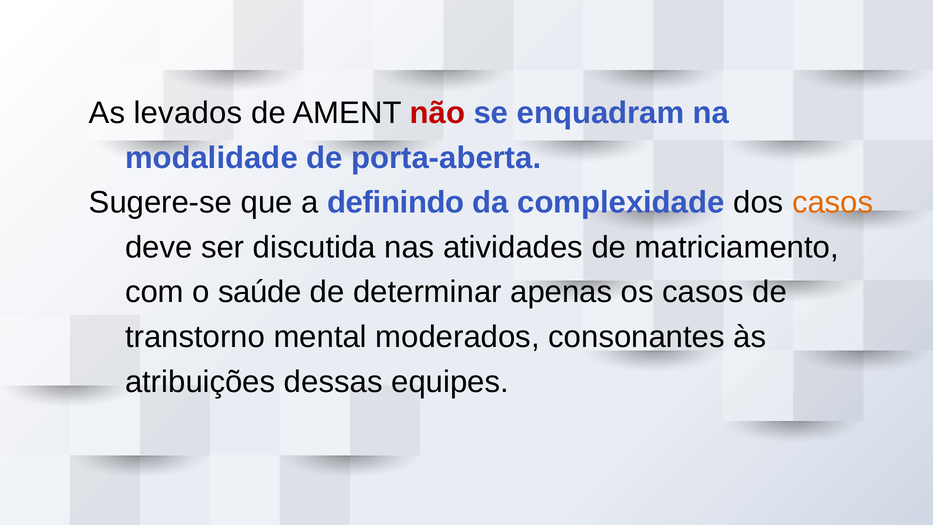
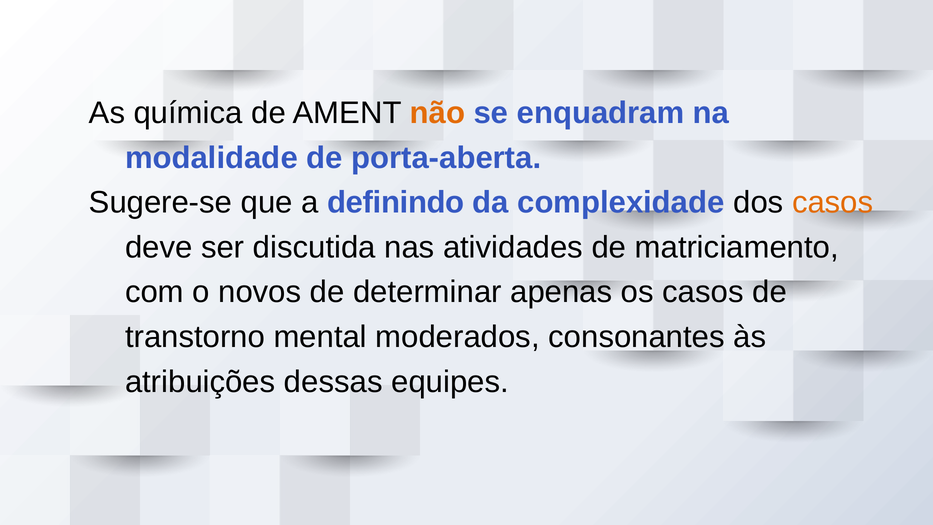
levados: levados -> química
não colour: red -> orange
saúde: saúde -> novos
